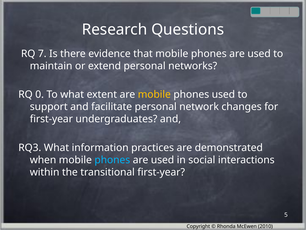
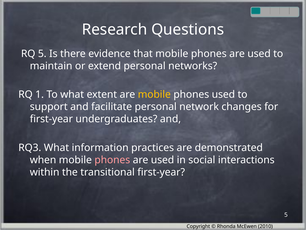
RQ 7: 7 -> 5
0: 0 -> 1
phones at (112, 160) colour: light blue -> pink
